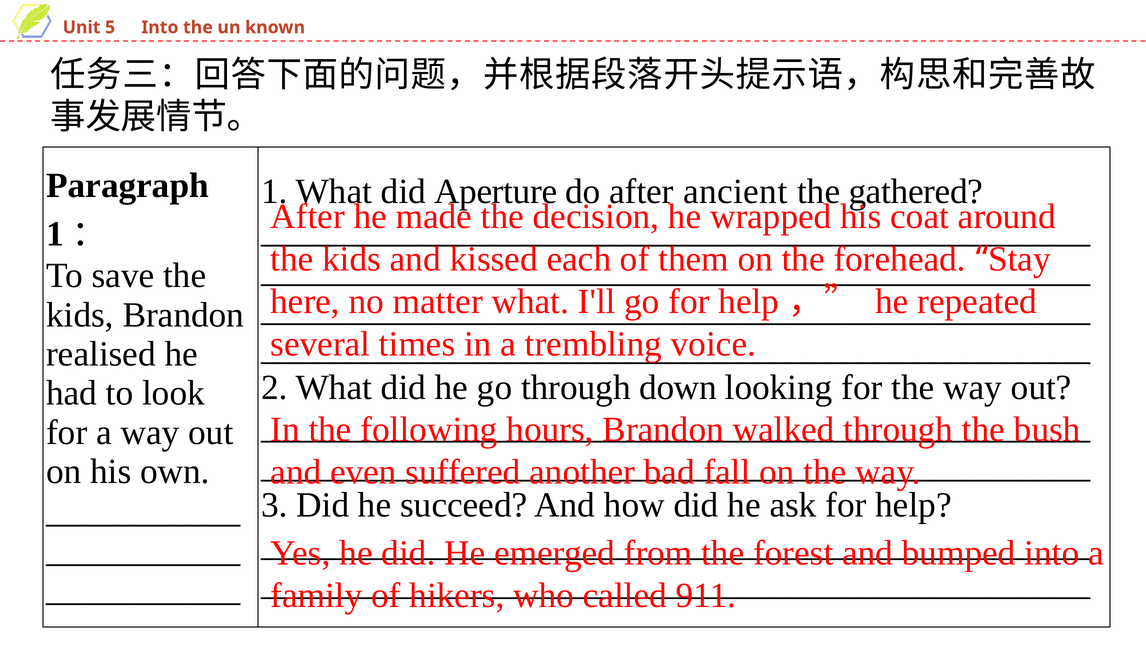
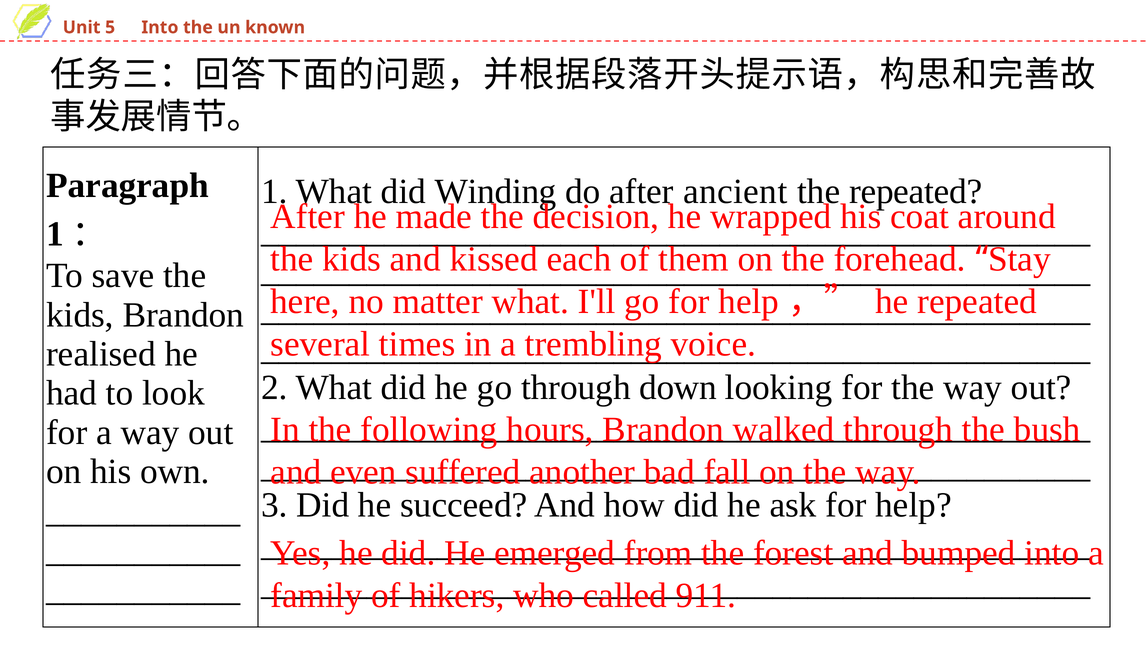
Aperture: Aperture -> Winding
the gathered: gathered -> repeated
